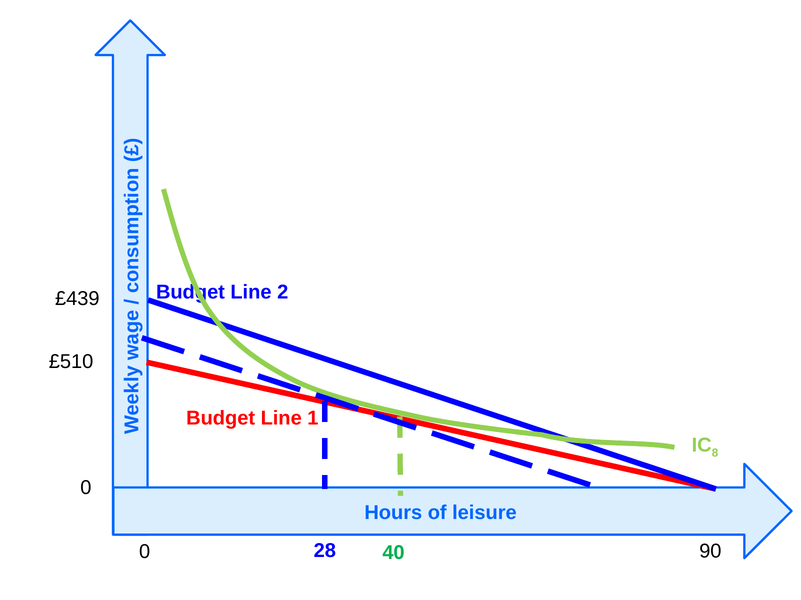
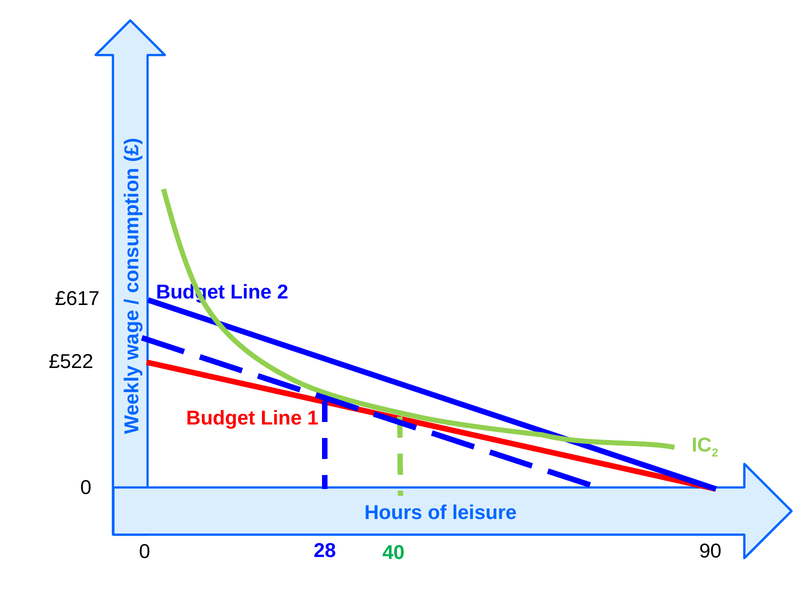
£439: £439 -> £617
£510: £510 -> £522
8 at (715, 454): 8 -> 2
